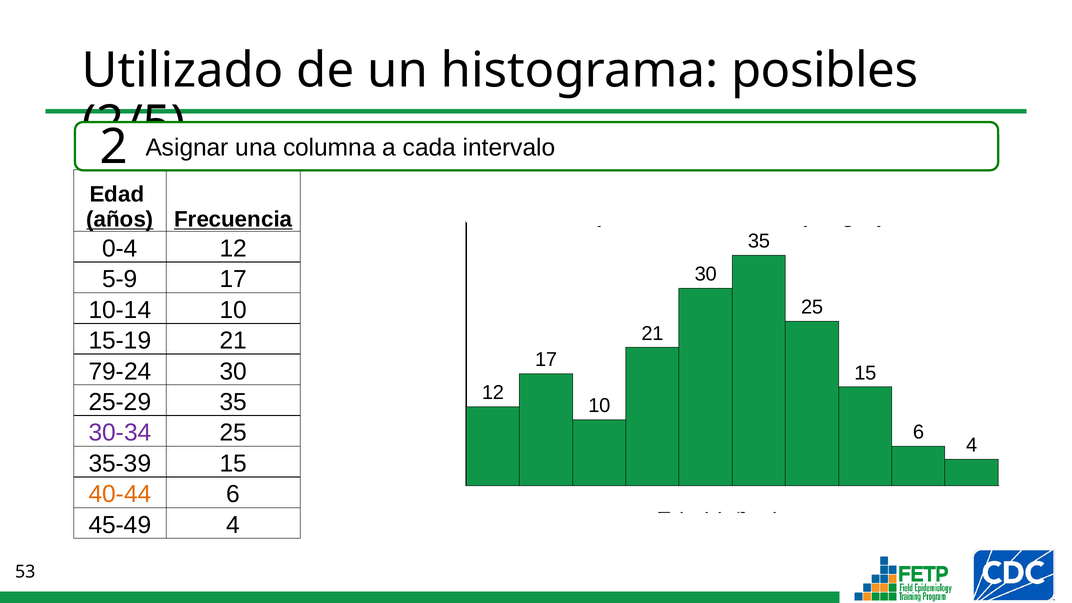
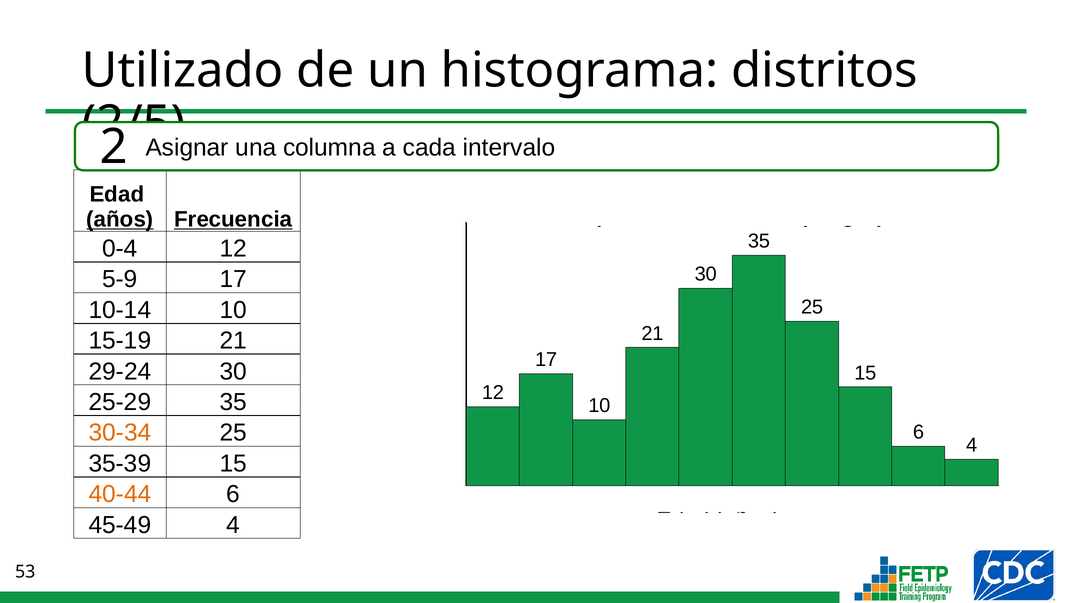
posibles: posibles -> distritos
79-24: 79-24 -> 29-24
30-34 at (120, 433) colour: purple -> orange
